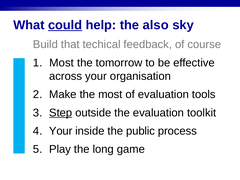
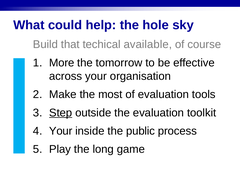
could underline: present -> none
also: also -> hole
feedback: feedback -> available
Most at (62, 63): Most -> More
